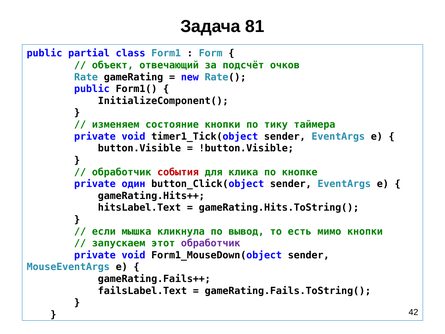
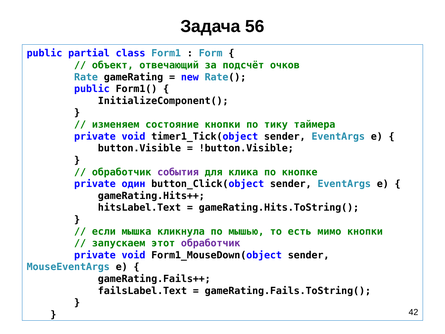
81: 81 -> 56
события colour: red -> purple
вывод: вывод -> мышью
